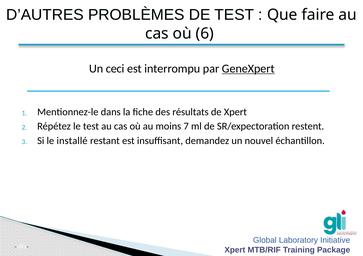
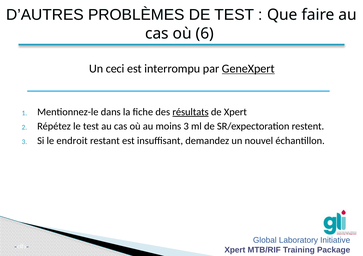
résultats underline: none -> present
moins 7: 7 -> 3
installé: installé -> endroit
